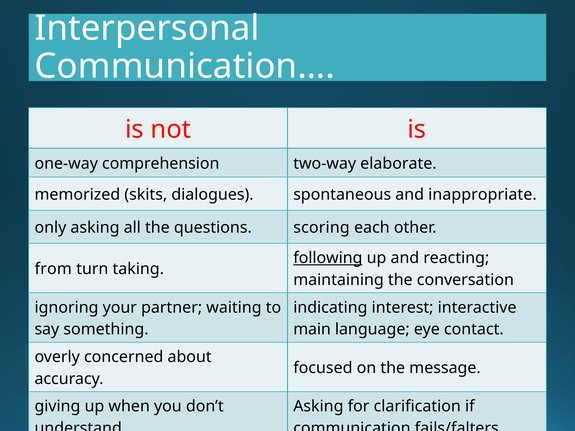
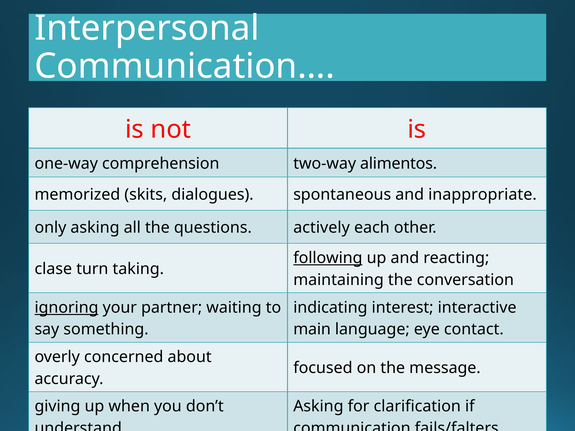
elaborate: elaborate -> alimentos
scoring: scoring -> actively
from: from -> clase
ignoring underline: none -> present
